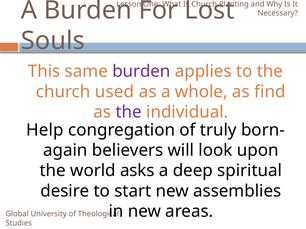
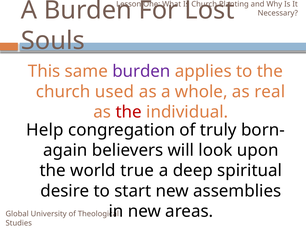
find: find -> real
the at (129, 112) colour: purple -> red
asks: asks -> true
